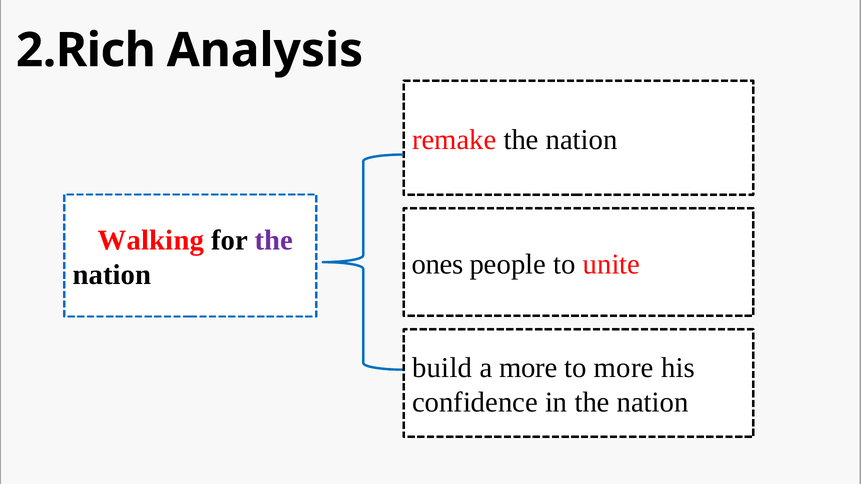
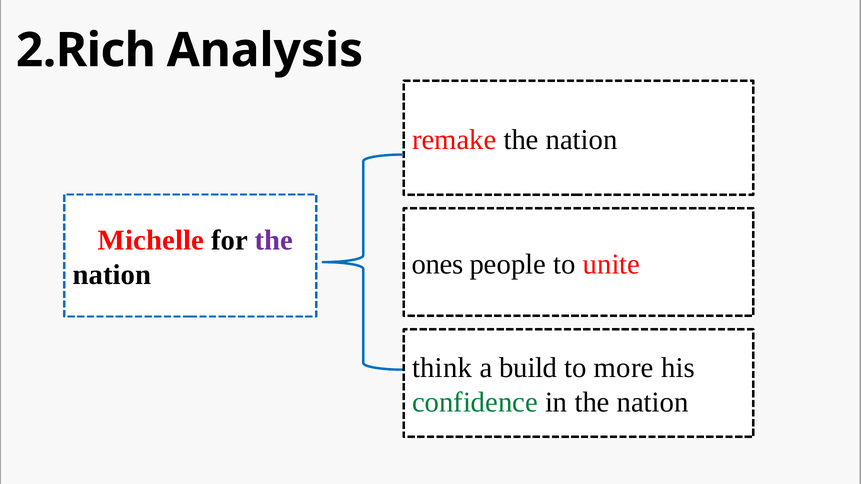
Walking: Walking -> Michelle
build: build -> think
a more: more -> build
confidence colour: black -> green
